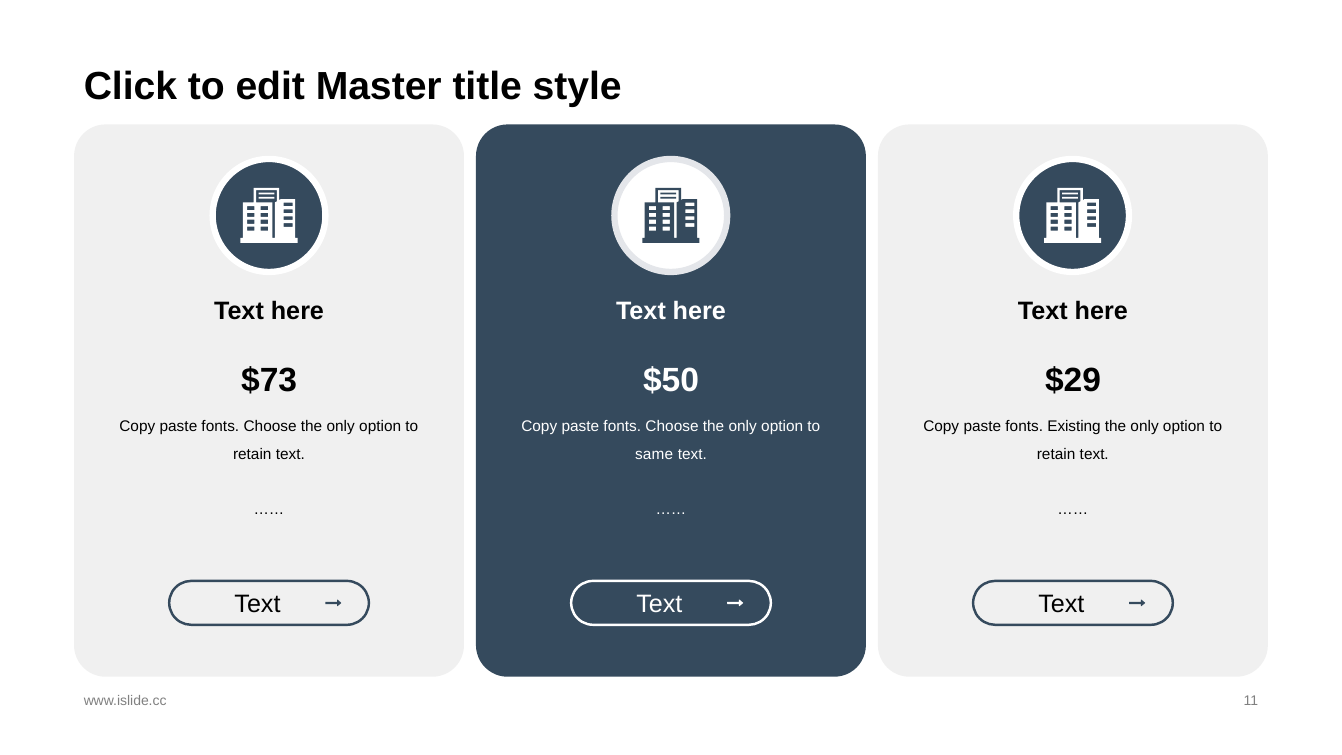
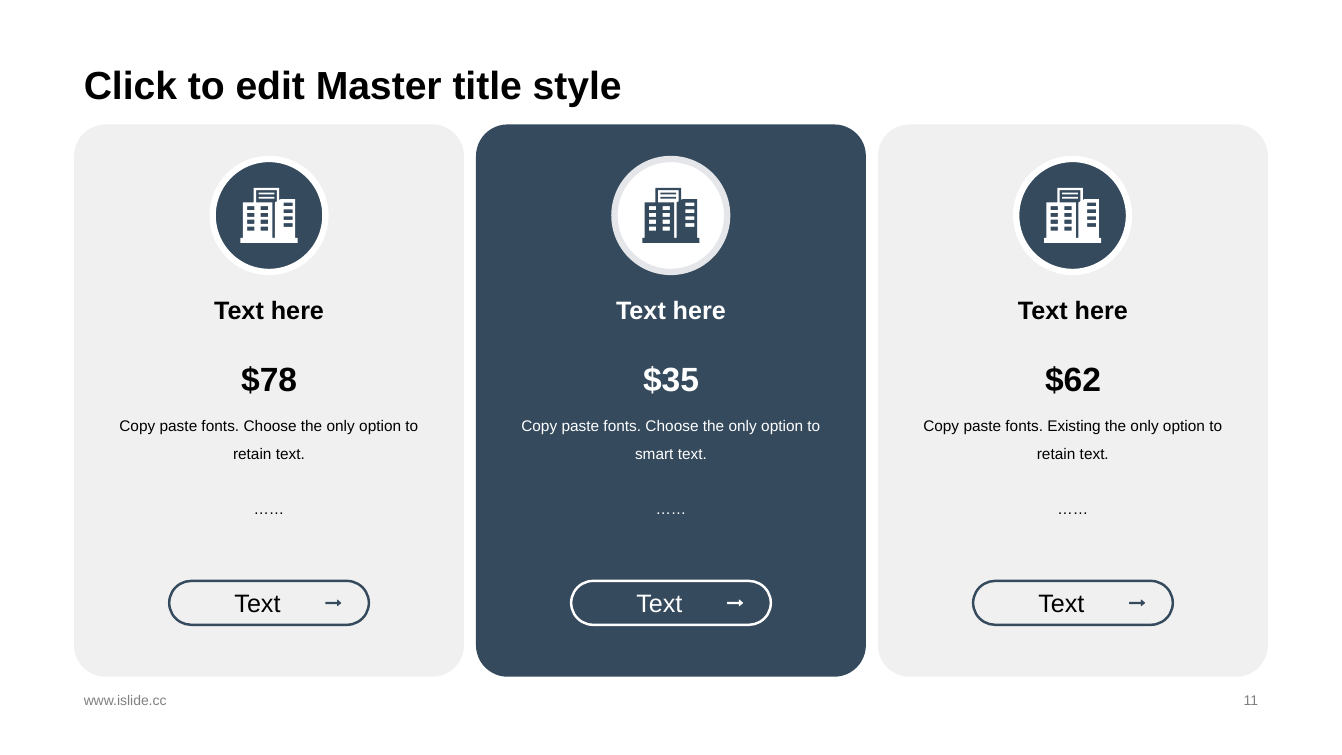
$73: $73 -> $78
$50: $50 -> $35
$29: $29 -> $62
same: same -> smart
